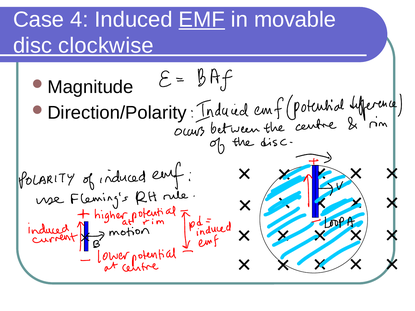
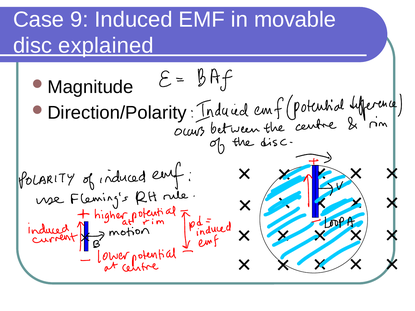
4: 4 -> 9
EMF underline: present -> none
clockwise: clockwise -> explained
